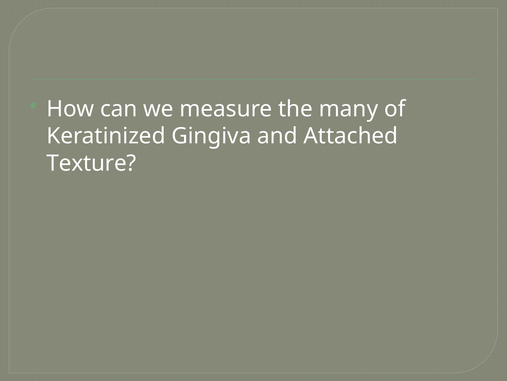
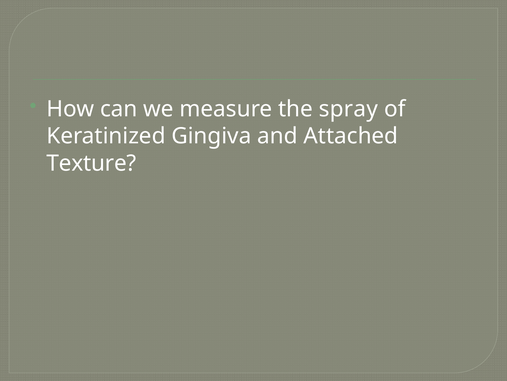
many: many -> spray
